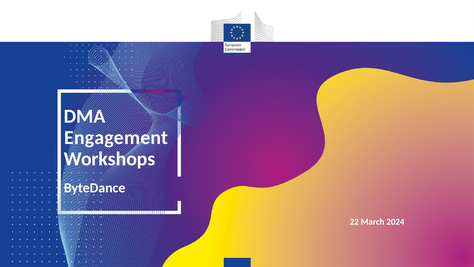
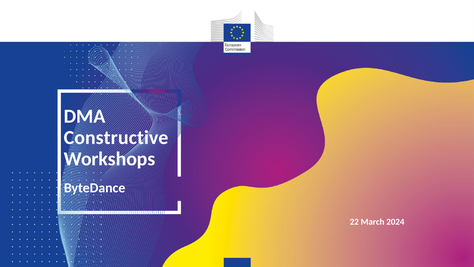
Engagement: Engagement -> Constructive
